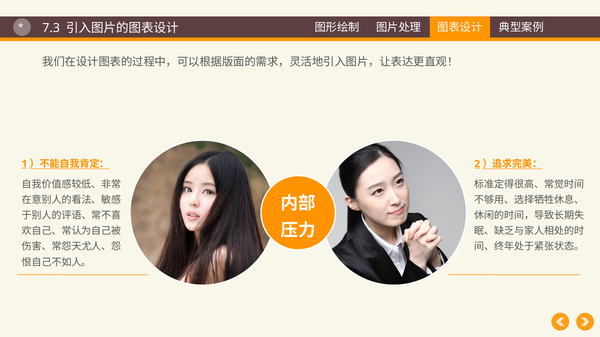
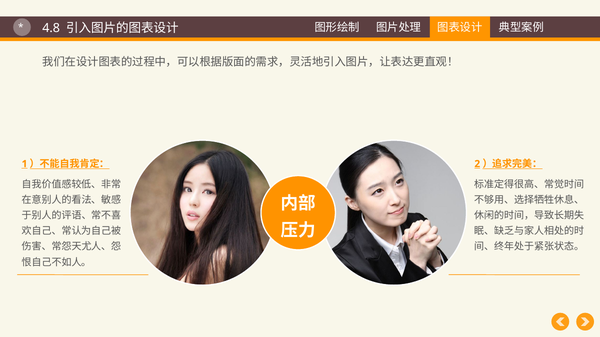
7.3: 7.3 -> 4.8
